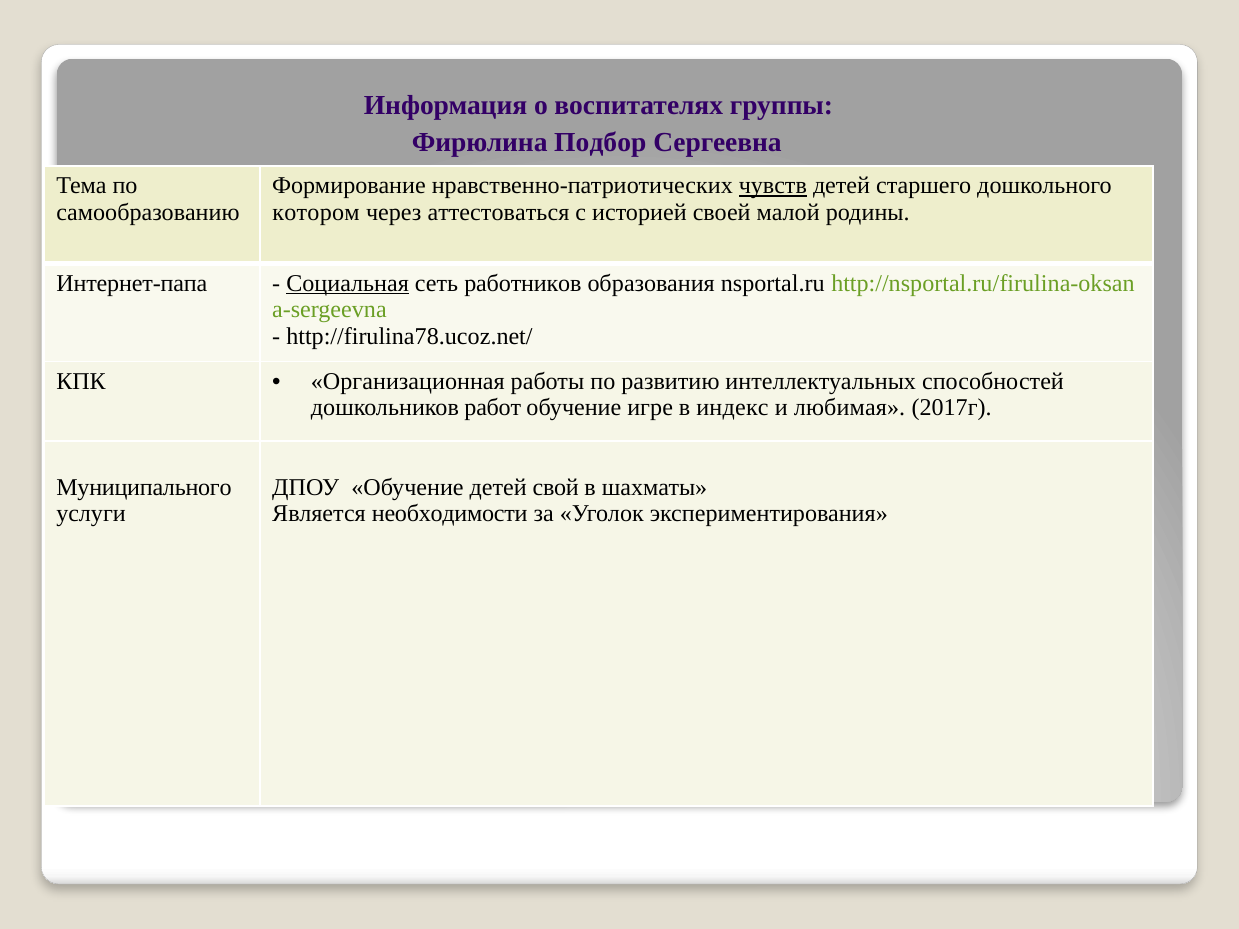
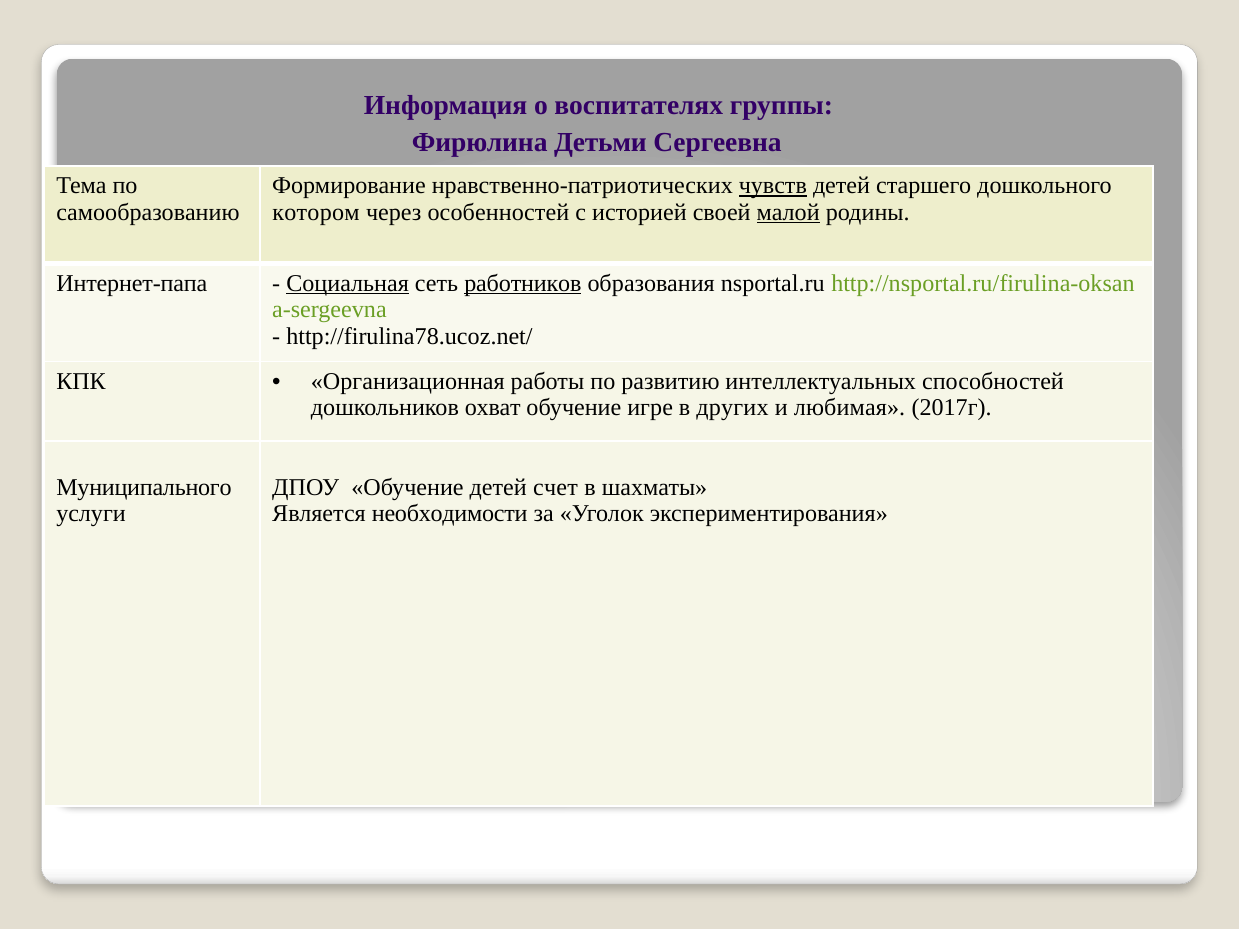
Подбор: Подбор -> Детьми
аттестоваться: аттестоваться -> особенностей
малой underline: none -> present
работников underline: none -> present
работ: работ -> охват
индекс: индекс -> других
свой: свой -> счет
